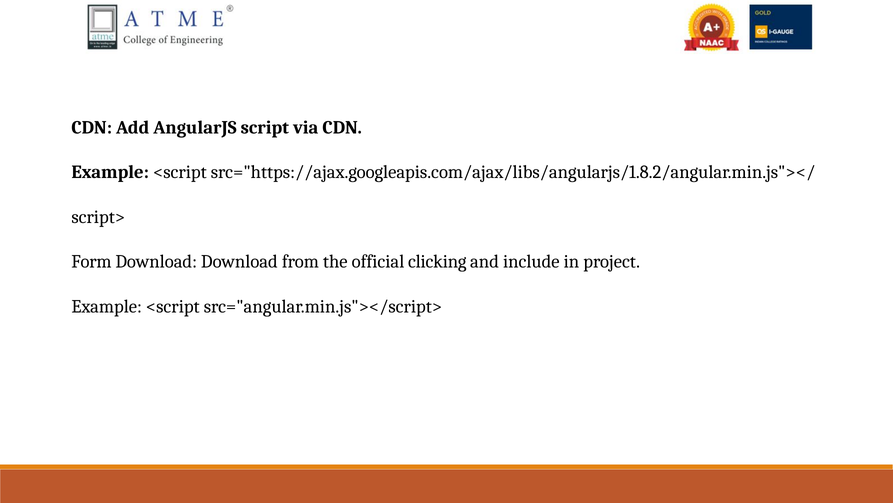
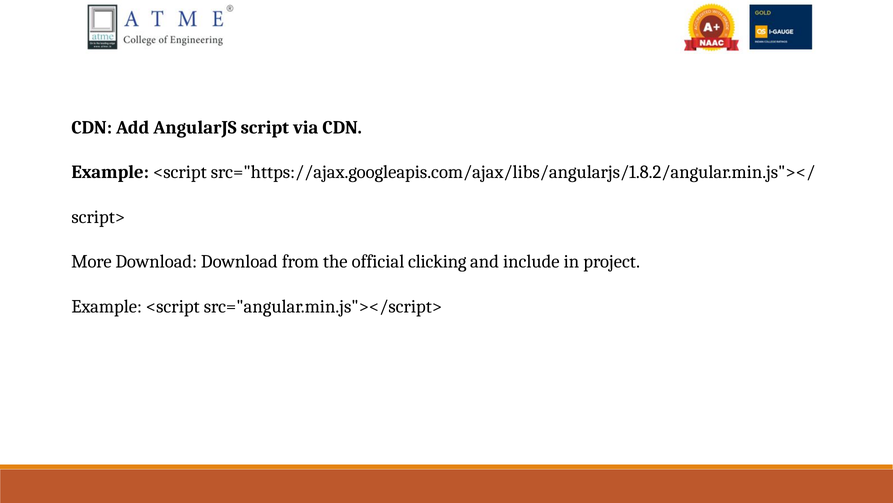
Form: Form -> More
